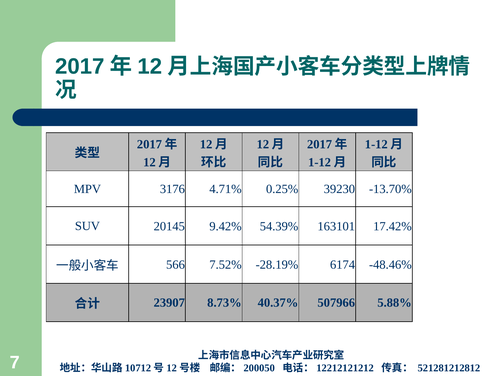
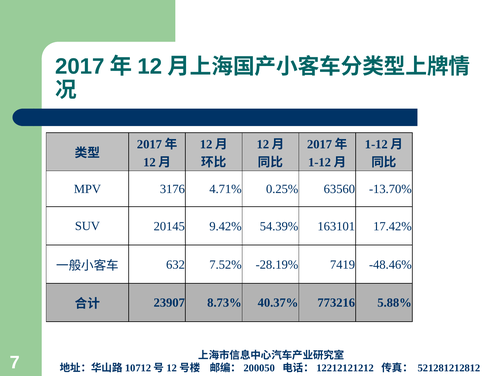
39230: 39230 -> 63560
566: 566 -> 632
6174: 6174 -> 7419
507966: 507966 -> 773216
